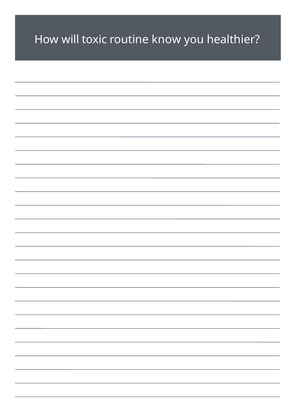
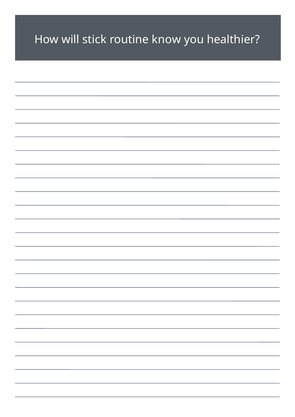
toxic: toxic -> stick
